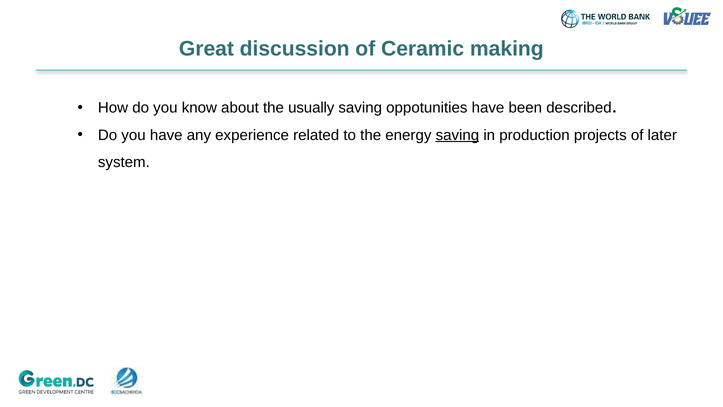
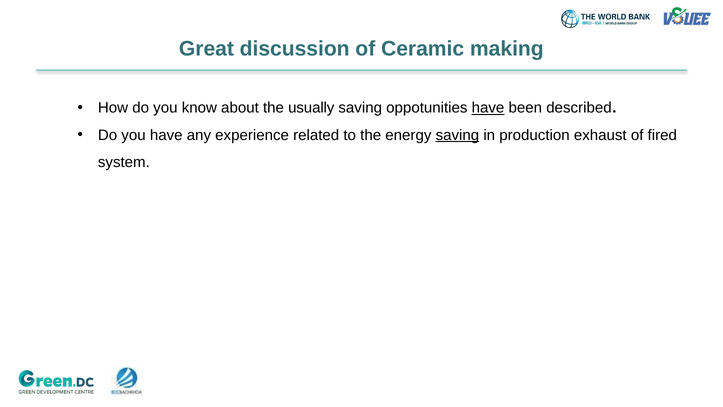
have at (488, 108) underline: none -> present
projects: projects -> exhaust
later: later -> fired
